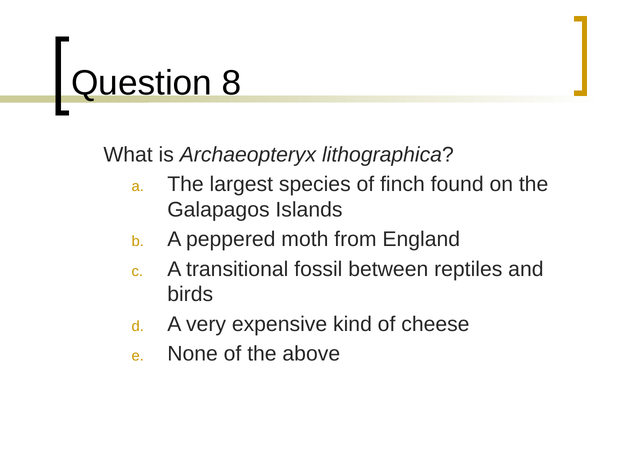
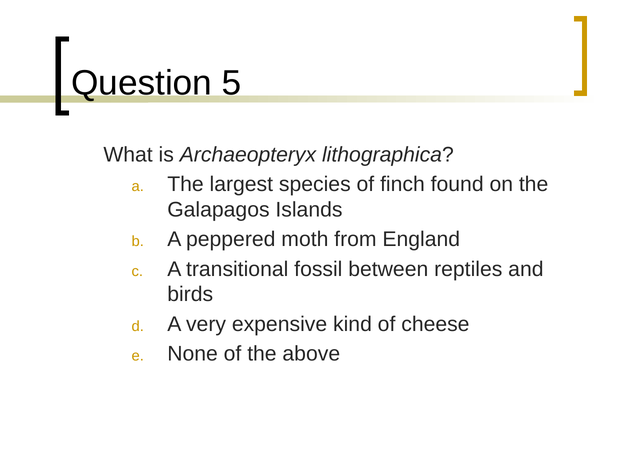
8: 8 -> 5
